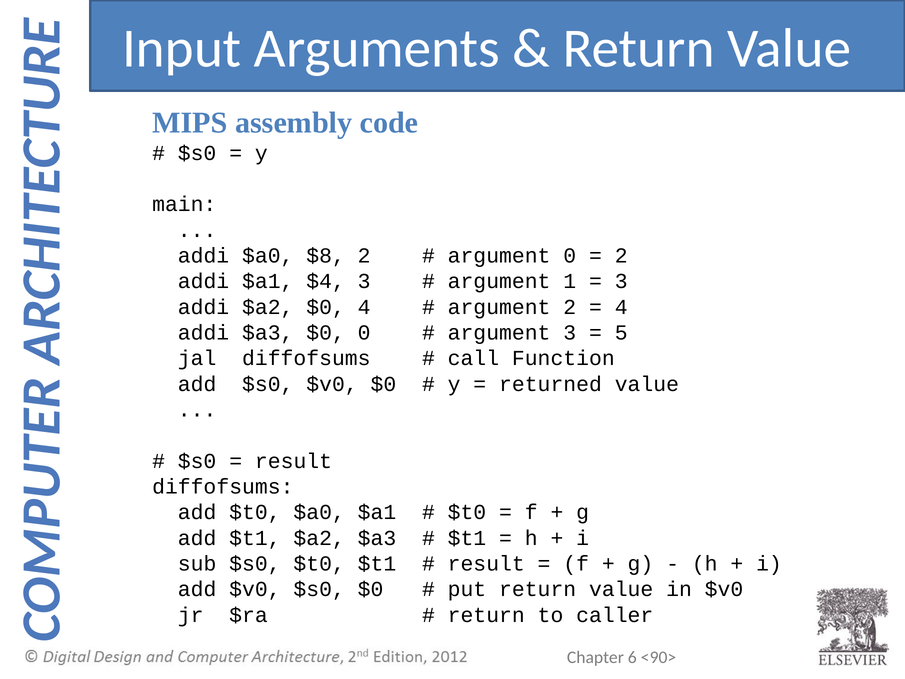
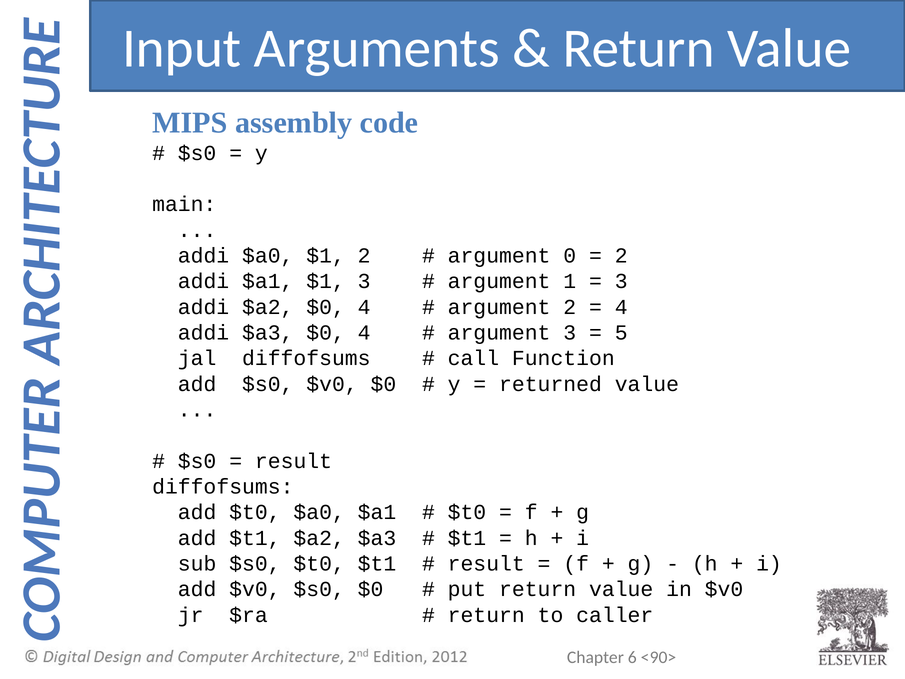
$a0 $8: $8 -> $1
$a1 $4: $4 -> $1
$a3 $0 0: 0 -> 4
